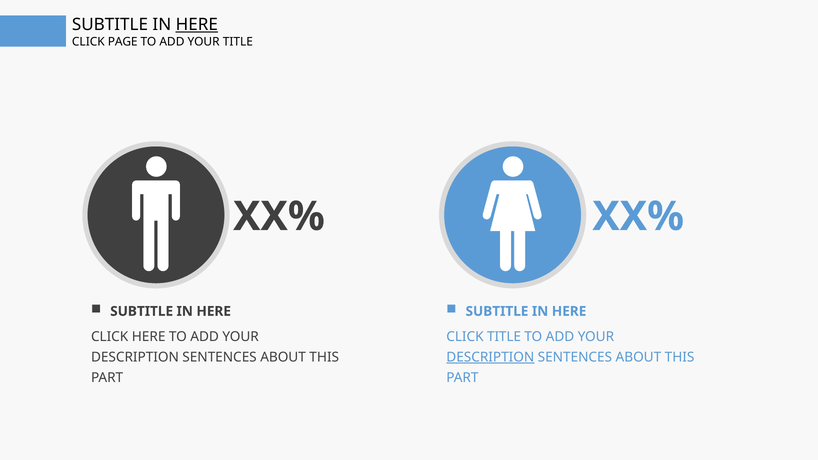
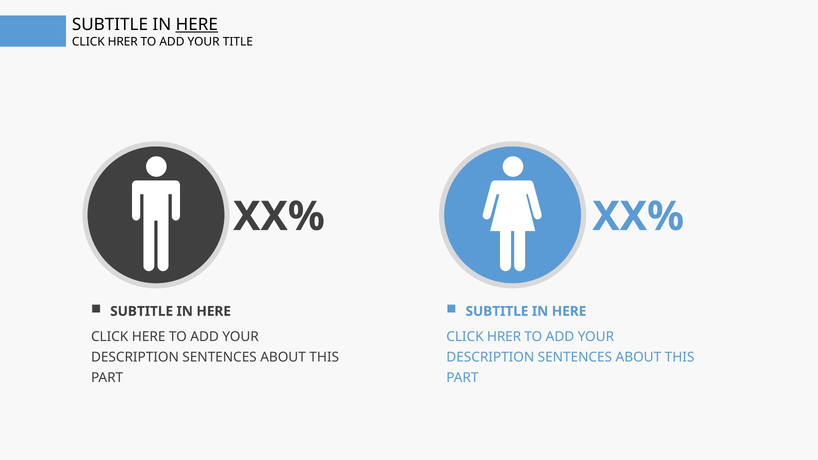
PAGE at (123, 42): PAGE -> HRER
TITLE at (504, 337): TITLE -> HRER
DESCRIPTION at (490, 357) underline: present -> none
